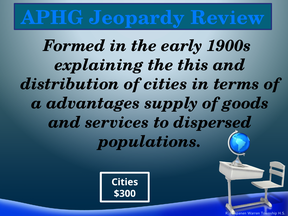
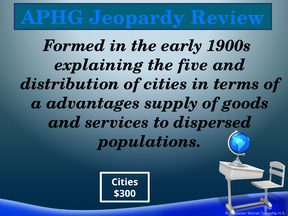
this: this -> five
